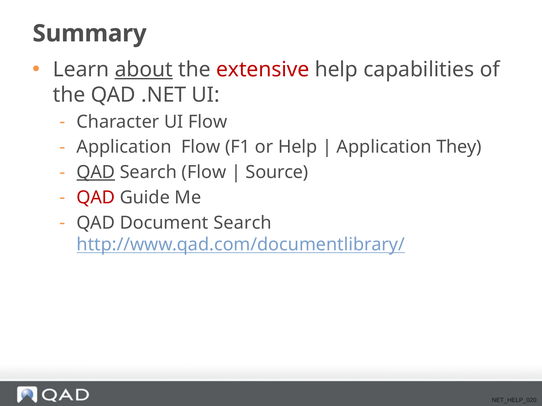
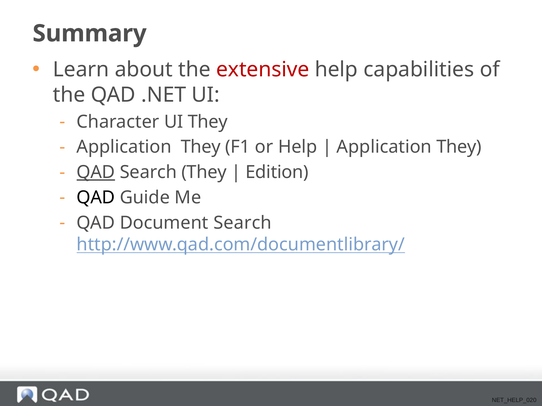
about underline: present -> none
UI Flow: Flow -> They
Flow at (201, 147): Flow -> They
Search Flow: Flow -> They
Source: Source -> Edition
QAD at (96, 198) colour: red -> black
